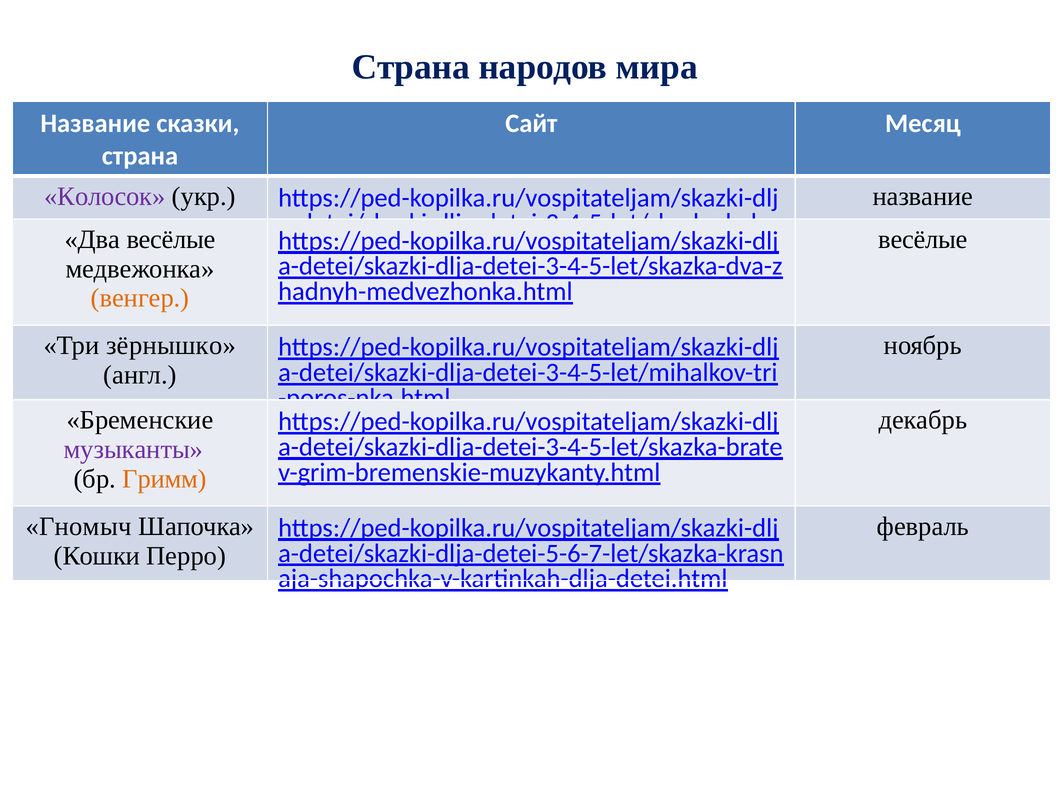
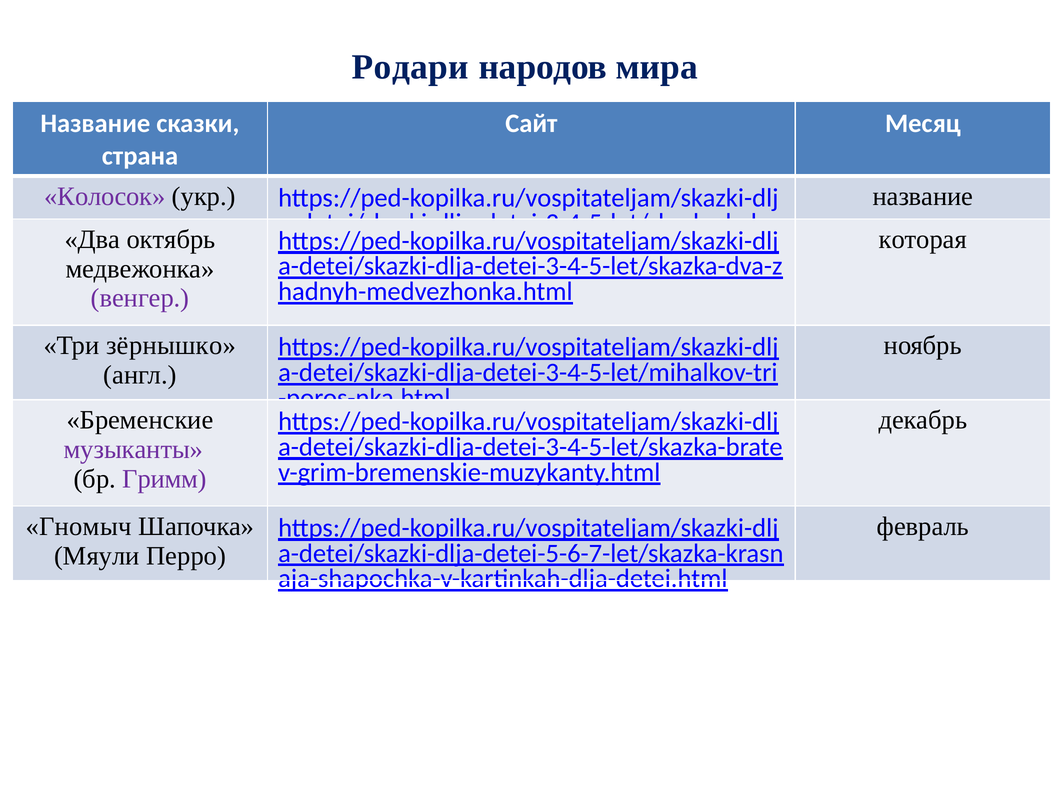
Страна at (411, 67): Страна -> Родари
Два весёлые: весёлые -> октябрь
весёлые at (923, 239): весёлые -> которая
венгер colour: orange -> purple
Гримм colour: orange -> purple
Кошки: Кошки -> Мяули
